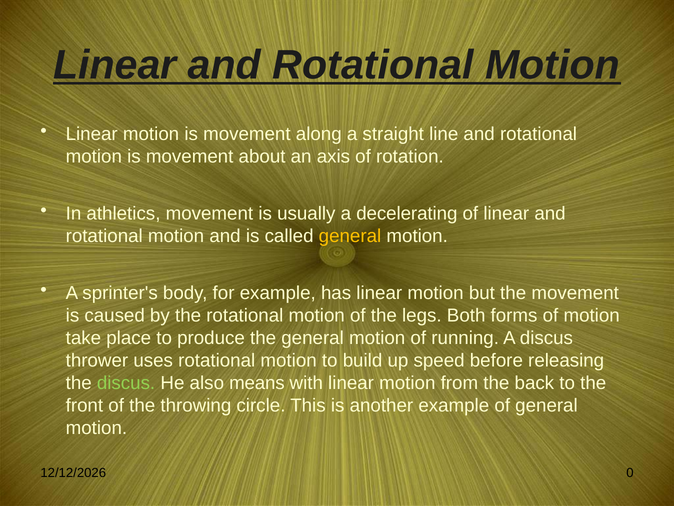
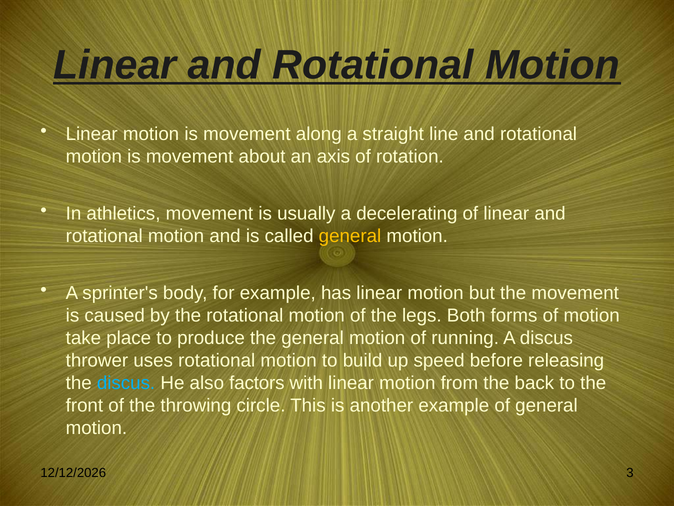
discus at (126, 383) colour: light green -> light blue
means: means -> factors
0: 0 -> 3
